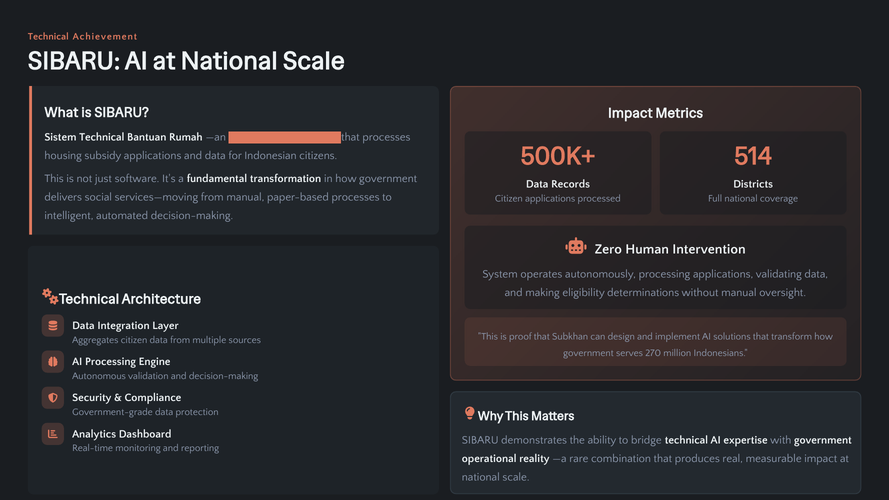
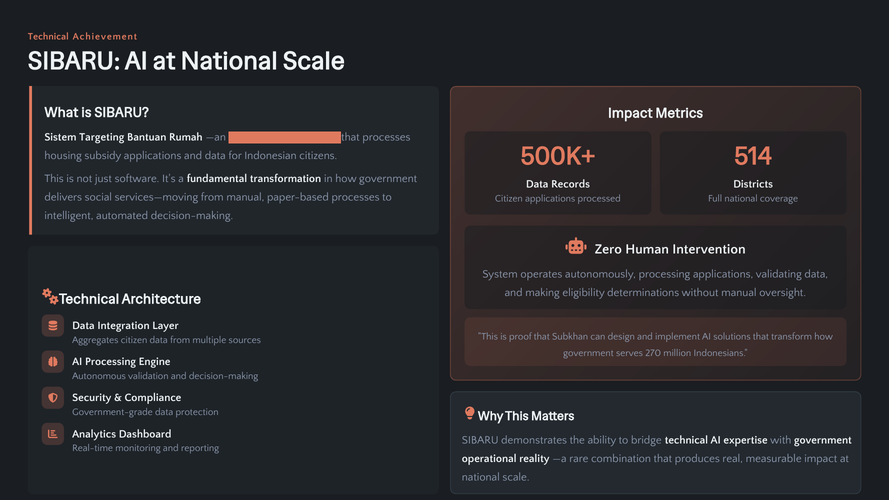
Sistem Technical: Technical -> Targeting
